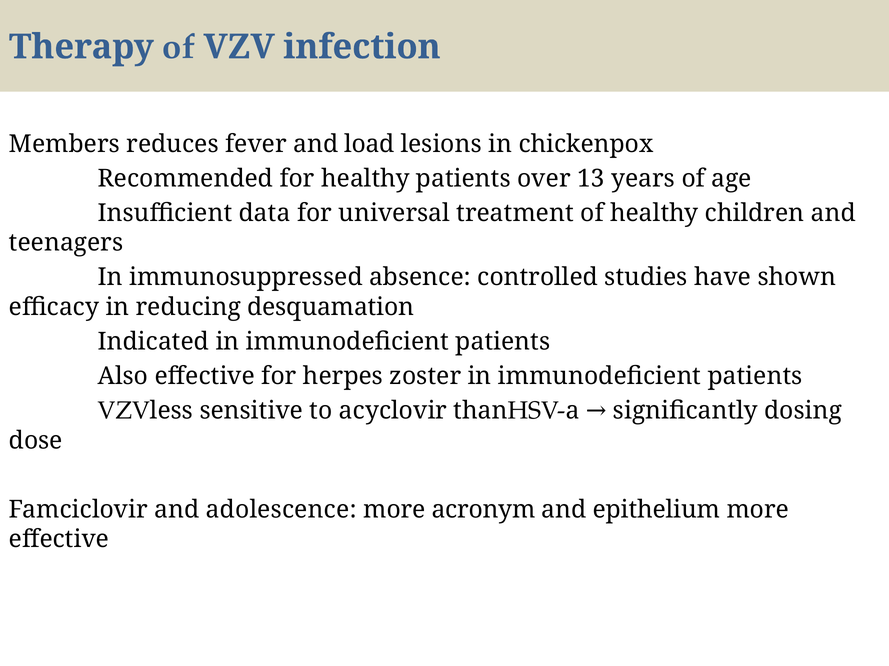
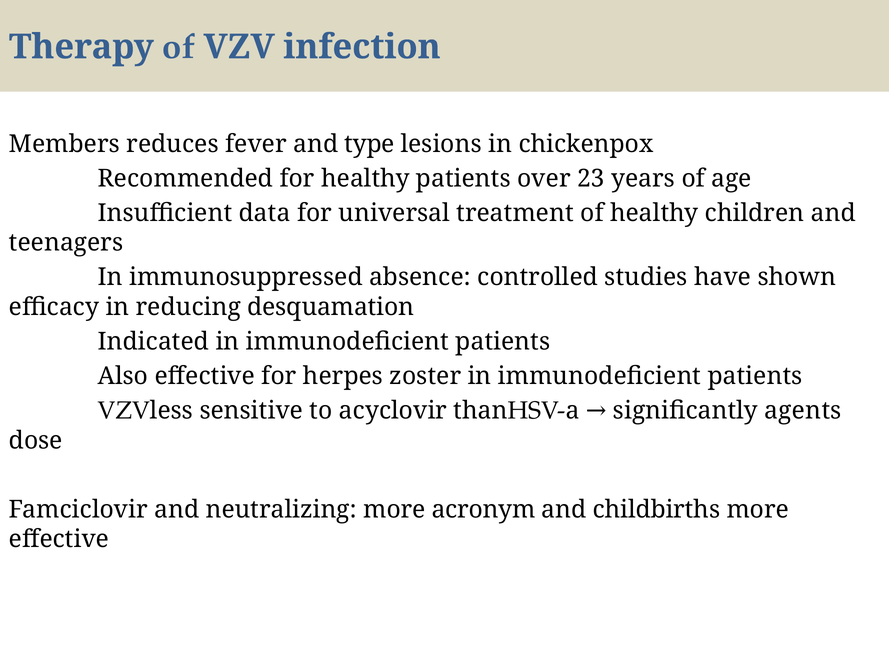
load: load -> type
13: 13 -> 23
dosing: dosing -> agents
adolescence: adolescence -> neutralizing
epithelium: epithelium -> childbirths
